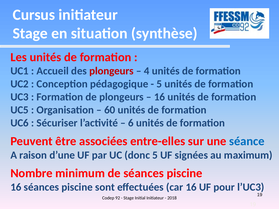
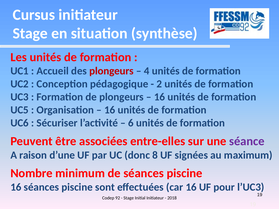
5 at (159, 84): 5 -> 2
60 at (110, 110): 60 -> 16
séance colour: blue -> purple
donc 5: 5 -> 8
